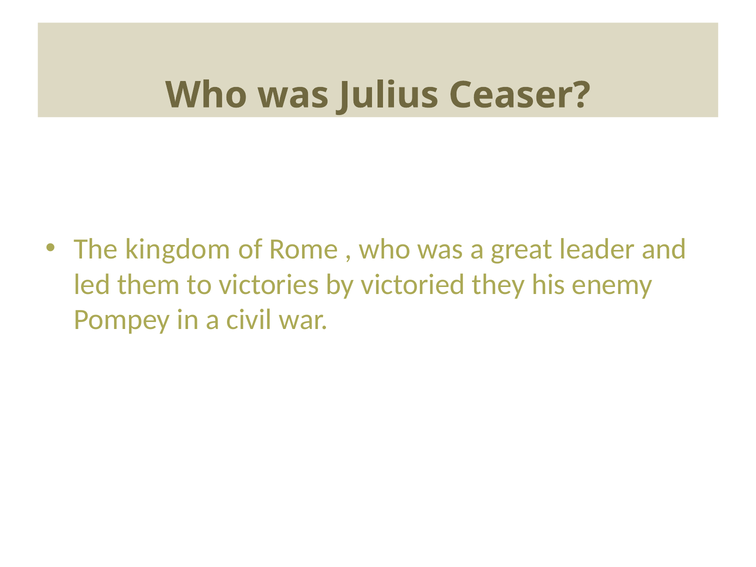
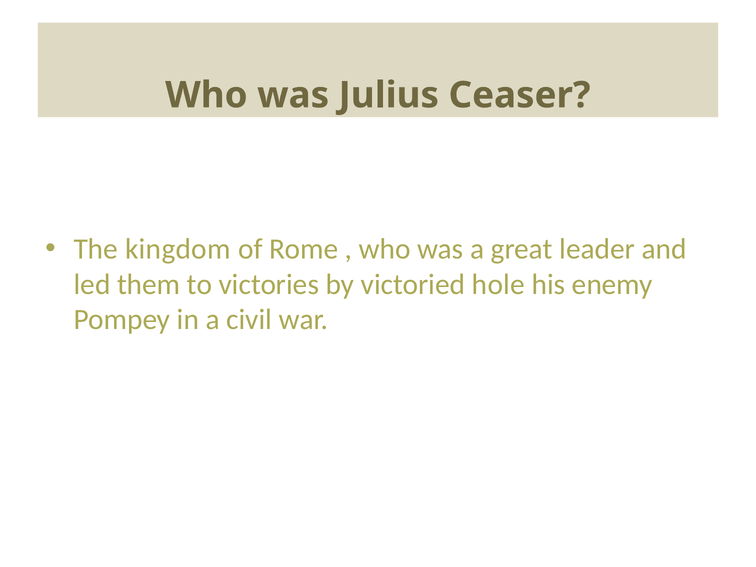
they: they -> hole
